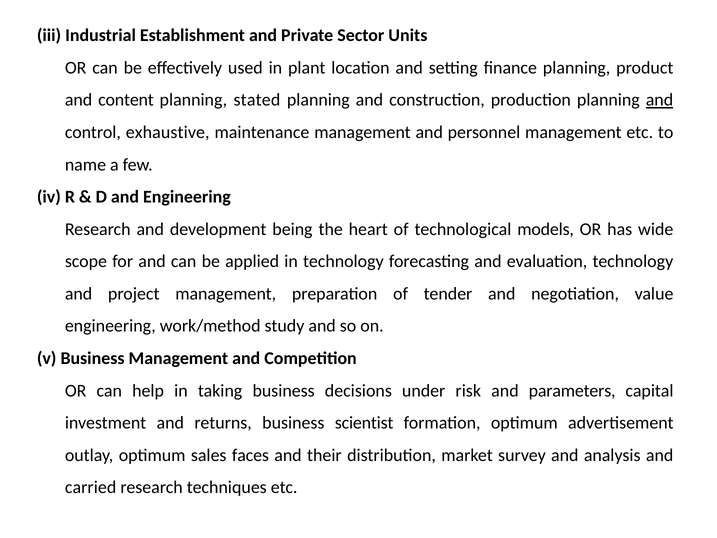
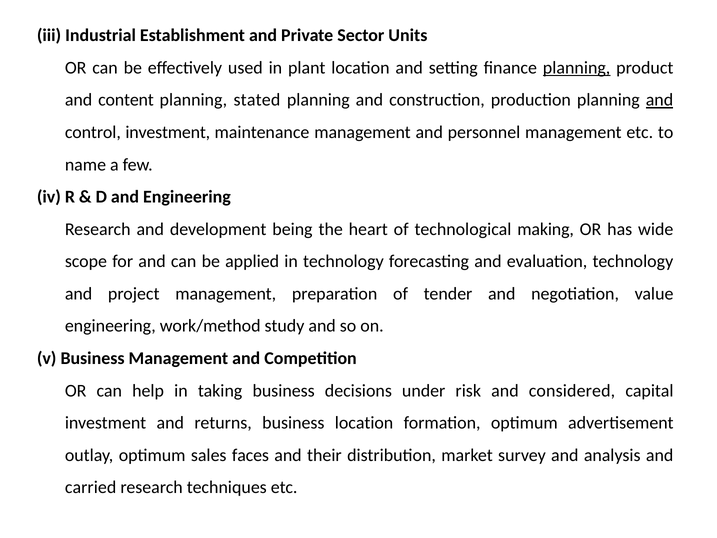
planning at (577, 68) underline: none -> present
control exhaustive: exhaustive -> investment
models: models -> making
parameters: parameters -> considered
business scientist: scientist -> location
